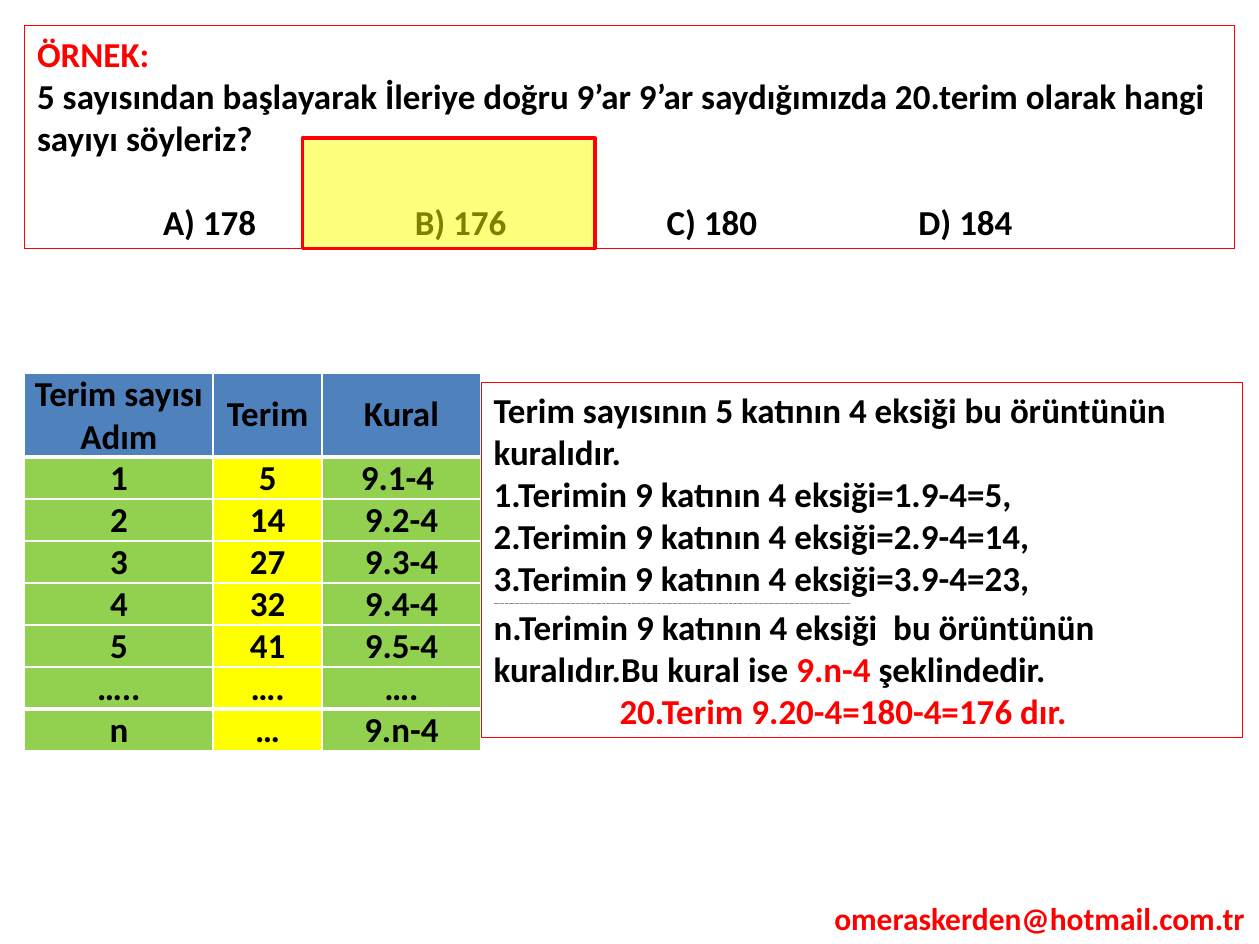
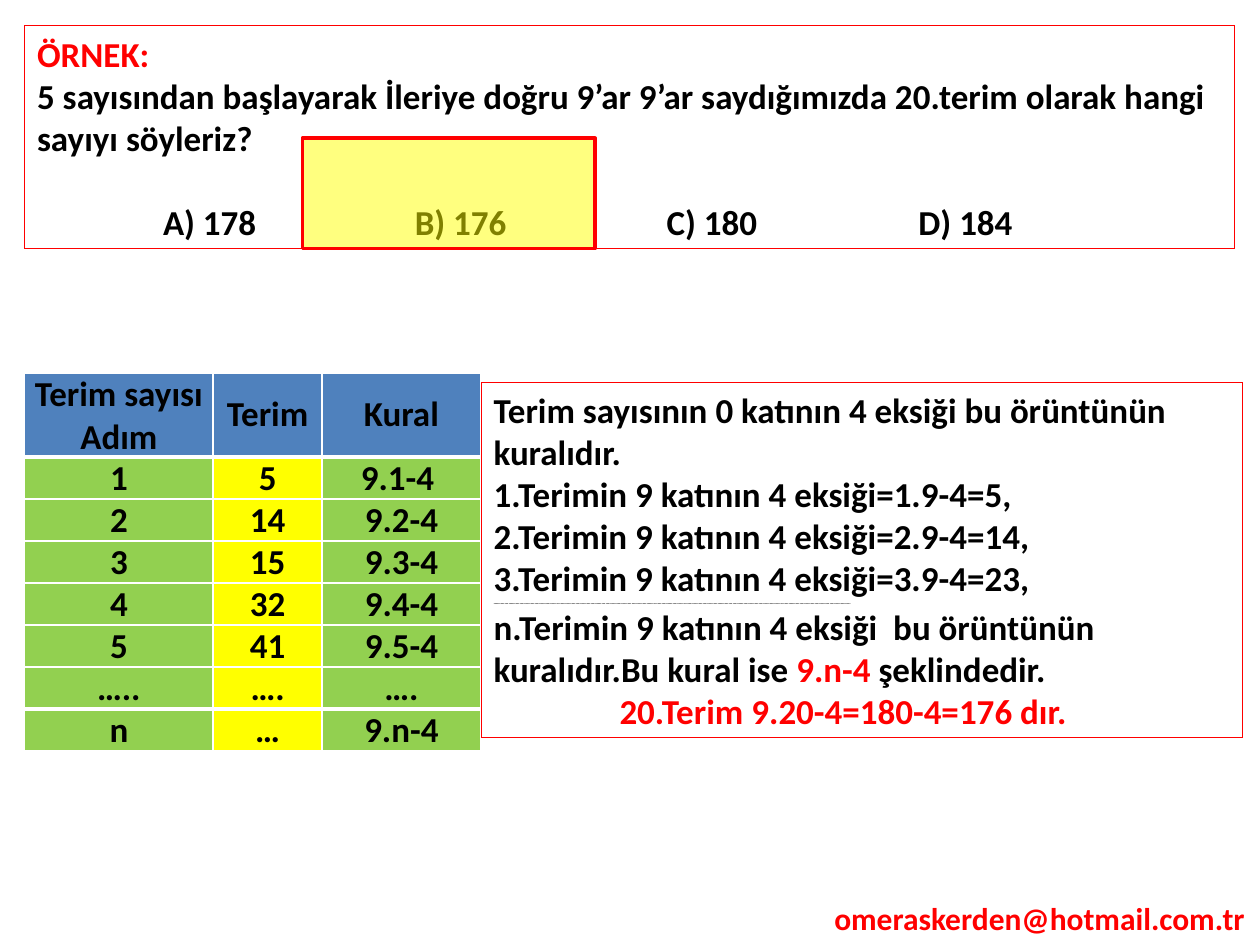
sayısının 5: 5 -> 0
27: 27 -> 15
